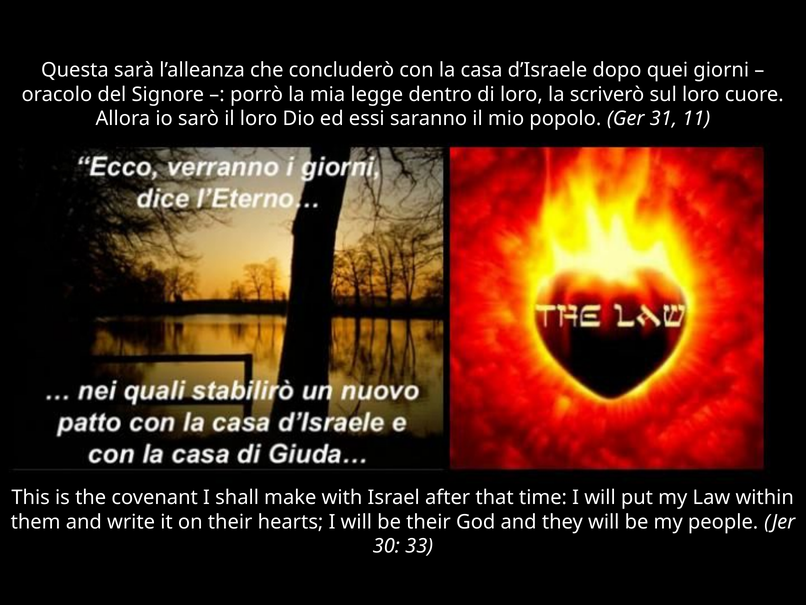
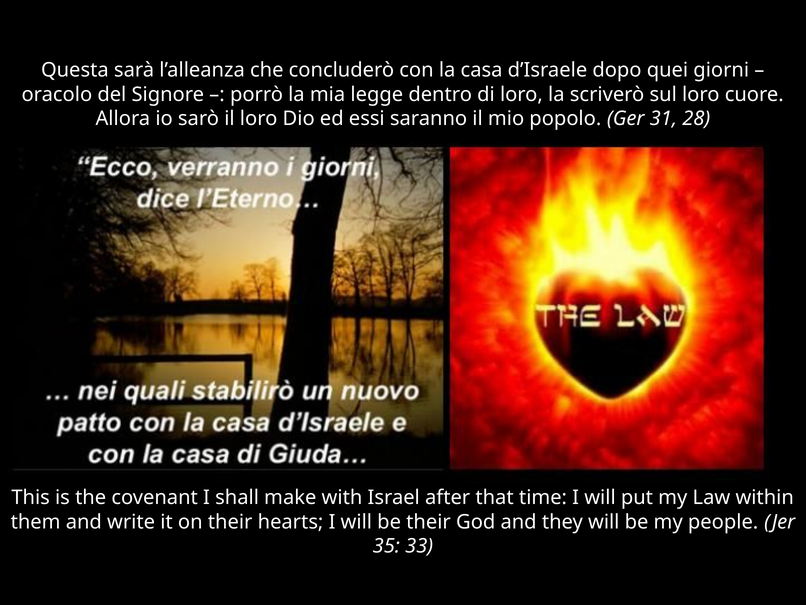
11: 11 -> 28
30: 30 -> 35
